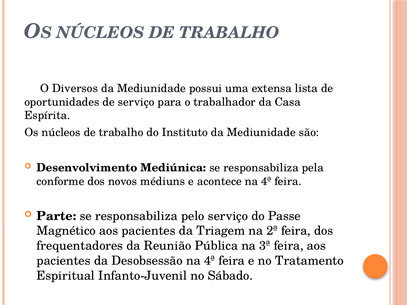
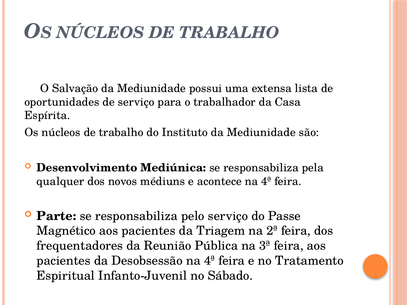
Diversos: Diversos -> Salvação
conforme: conforme -> qualquer
